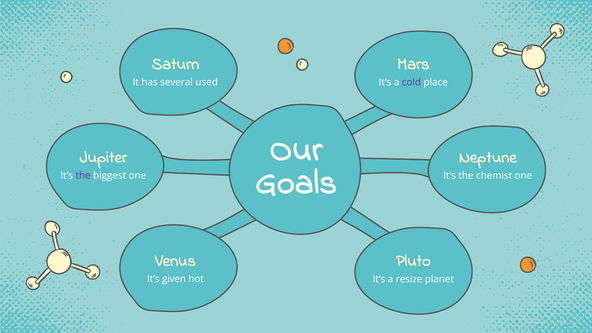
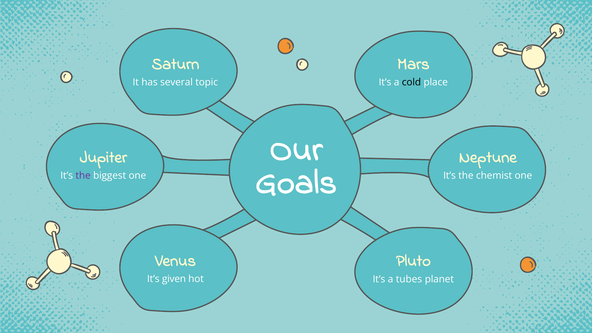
used: used -> topic
cold colour: purple -> black
resize: resize -> tubes
